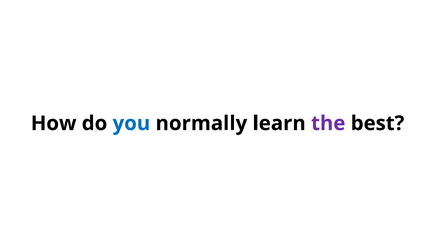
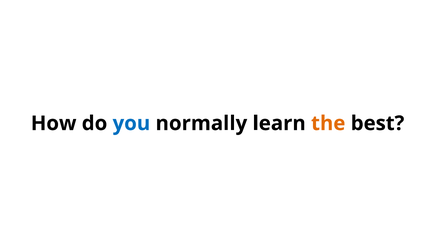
the colour: purple -> orange
